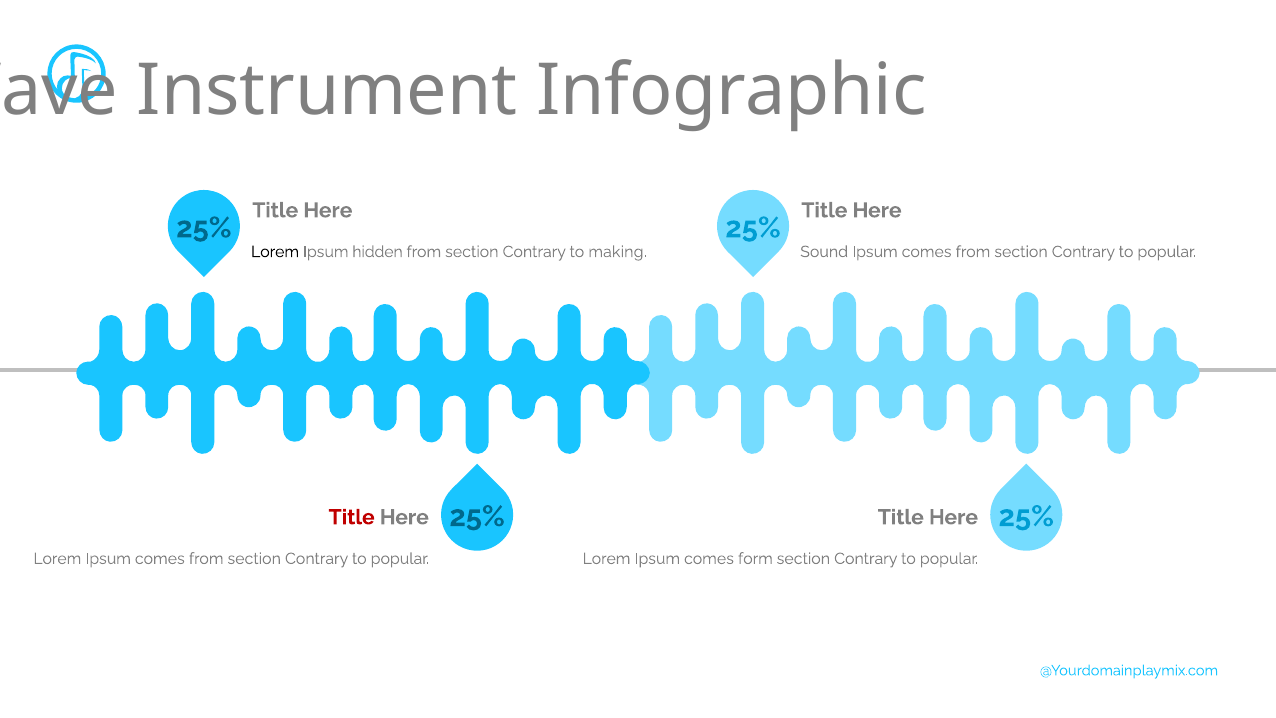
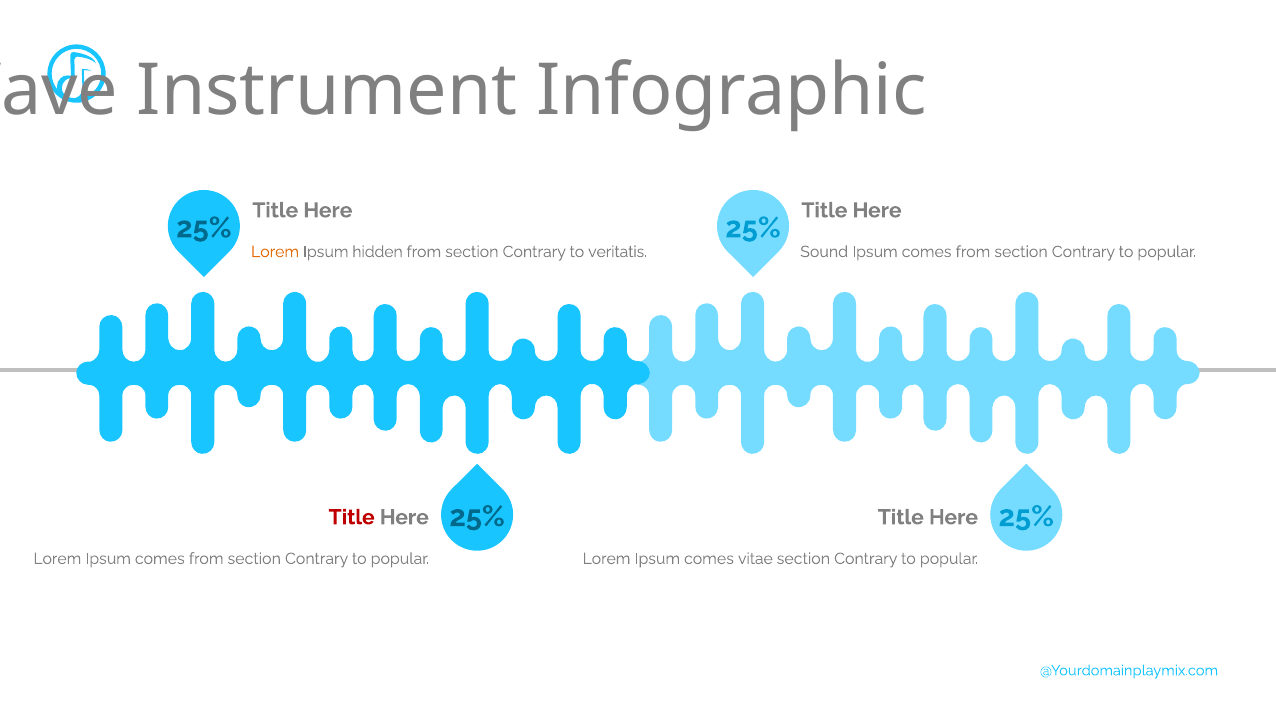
Lorem at (275, 252) colour: black -> orange
making: making -> veritatis
form: form -> vitae
